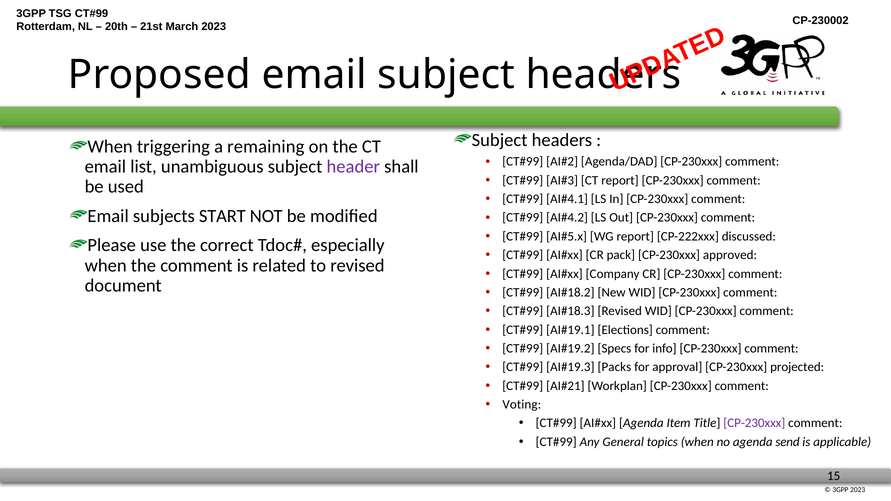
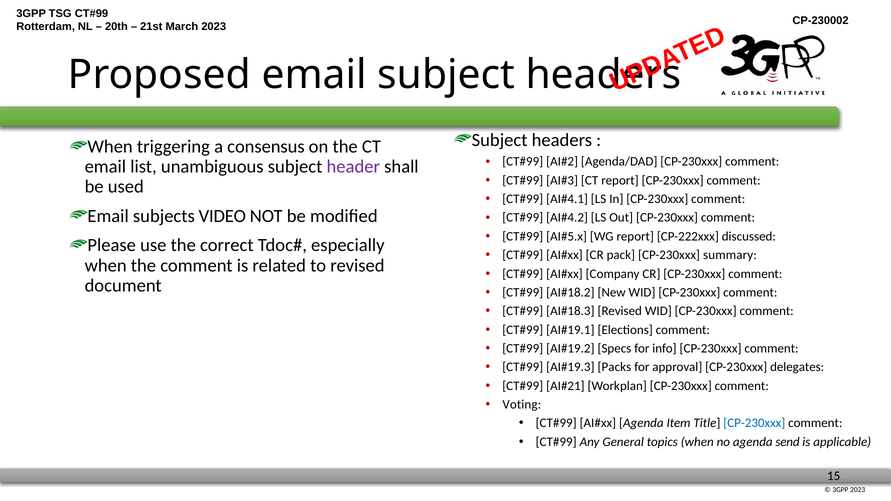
remaining: remaining -> consensus
START: START -> VIDEO
approved: approved -> summary
projected: projected -> delegates
CP-230xxx at (754, 423) colour: purple -> blue
